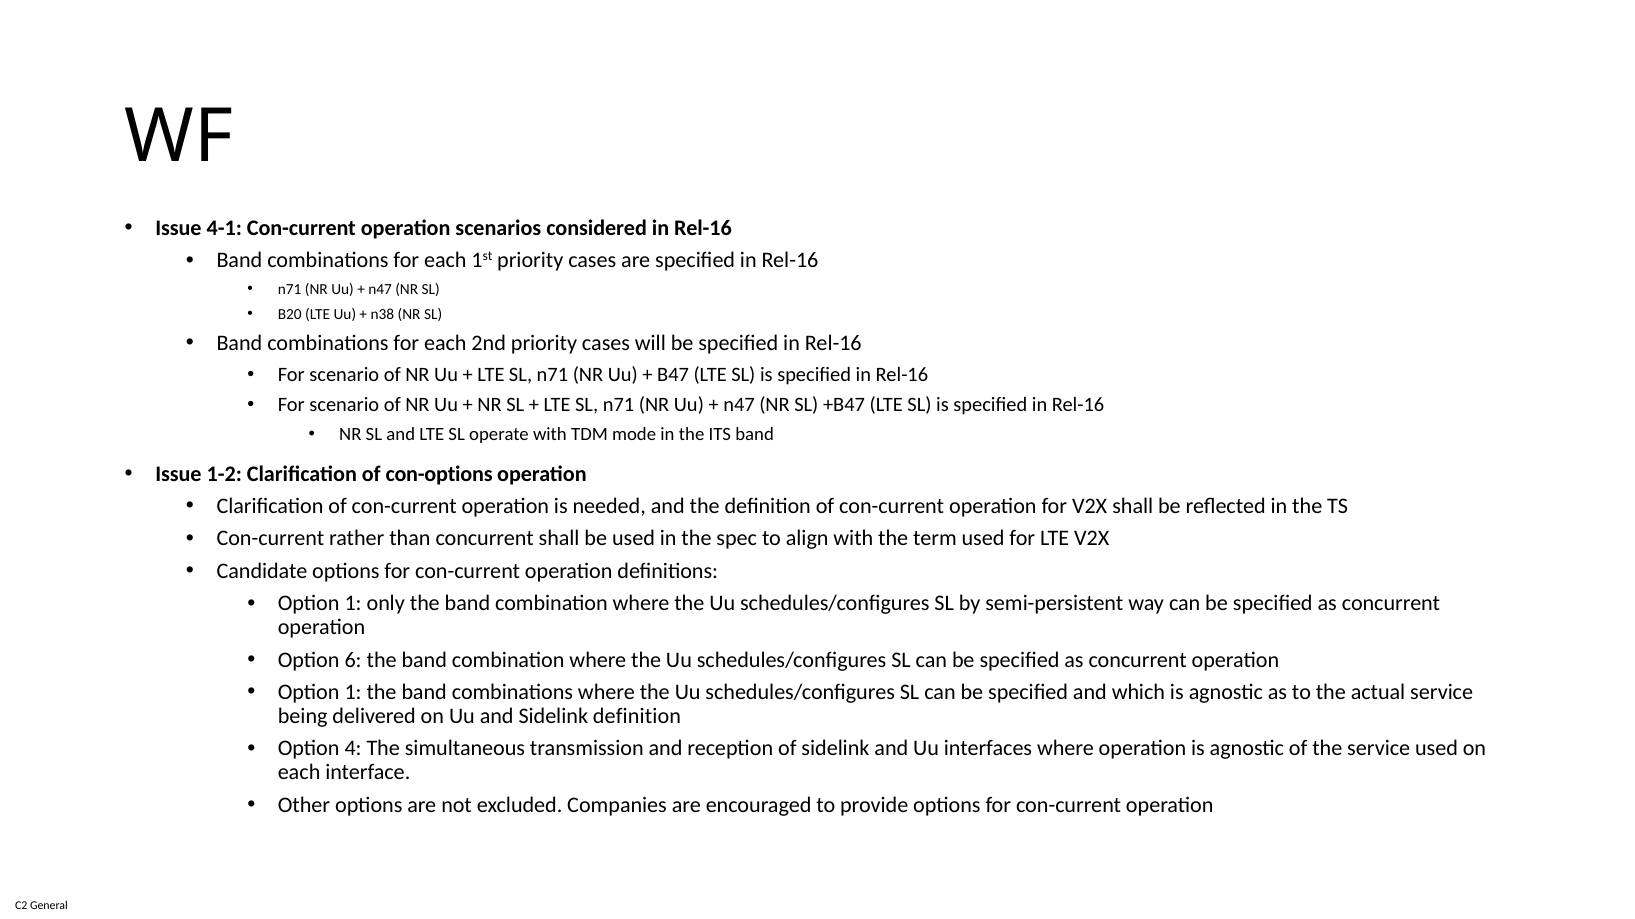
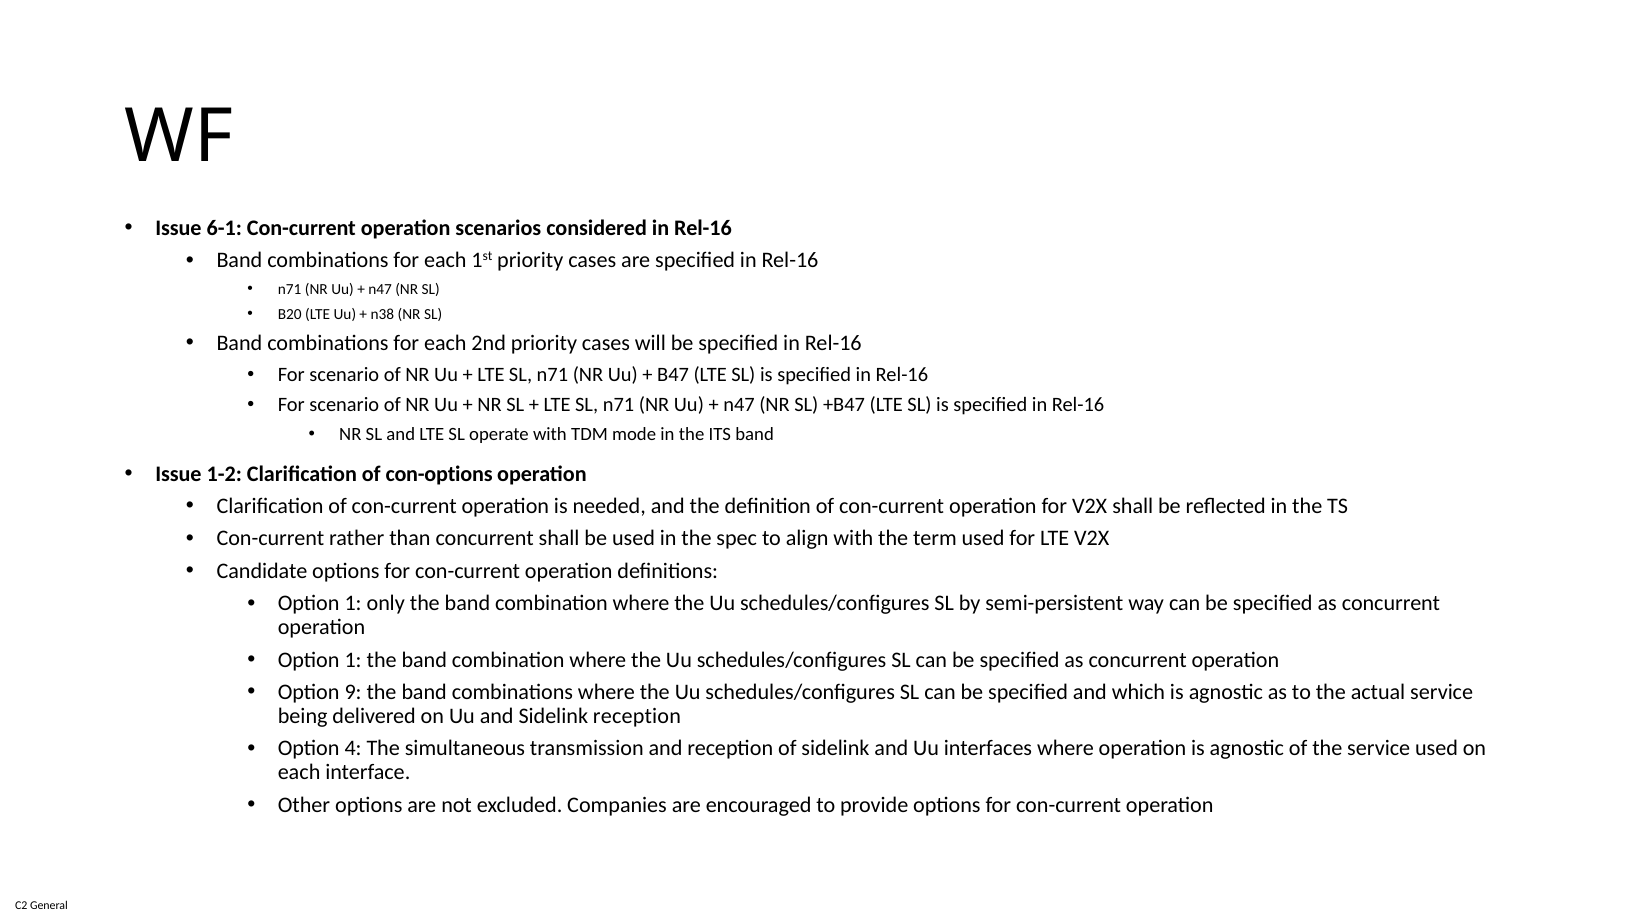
4-1: 4-1 -> 6-1
6 at (353, 660): 6 -> 1
1 at (353, 693): 1 -> 9
Sidelink definition: definition -> reception
